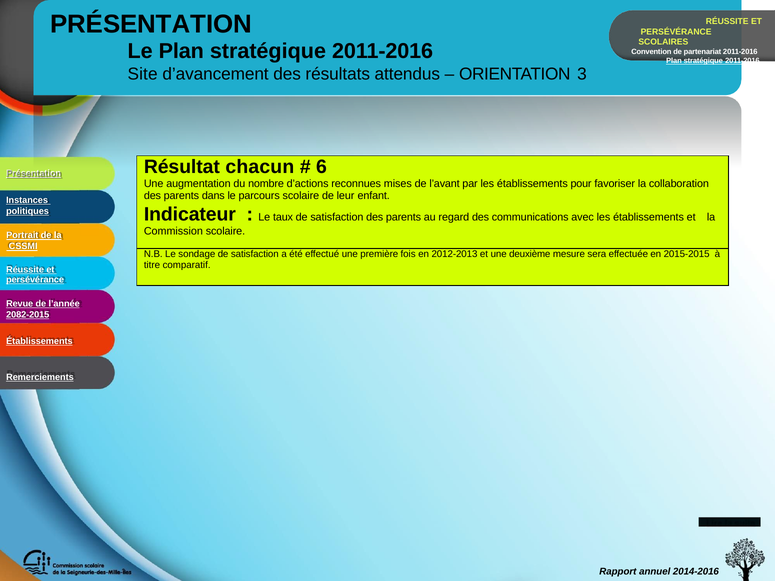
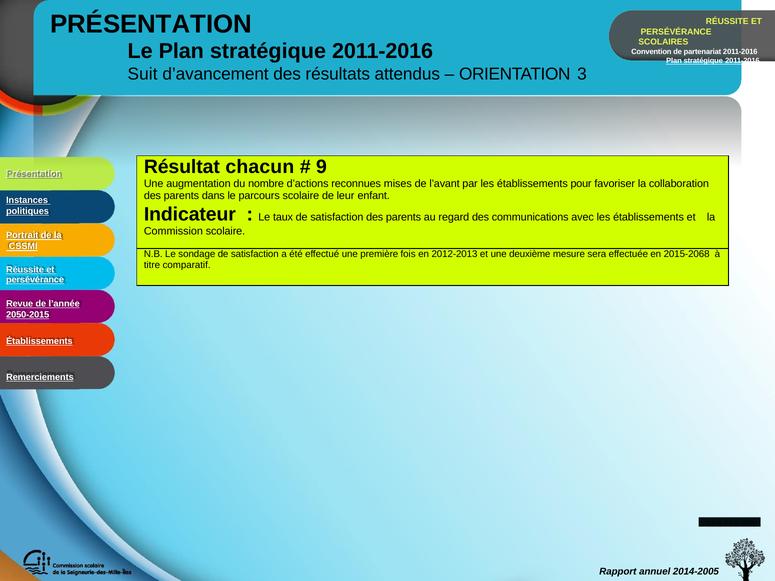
Site: Site -> Suit
6: 6 -> 9
2015-2015: 2015-2015 -> 2015-2068
2082-2015: 2082-2015 -> 2050-2015
2014-2016: 2014-2016 -> 2014-2005
